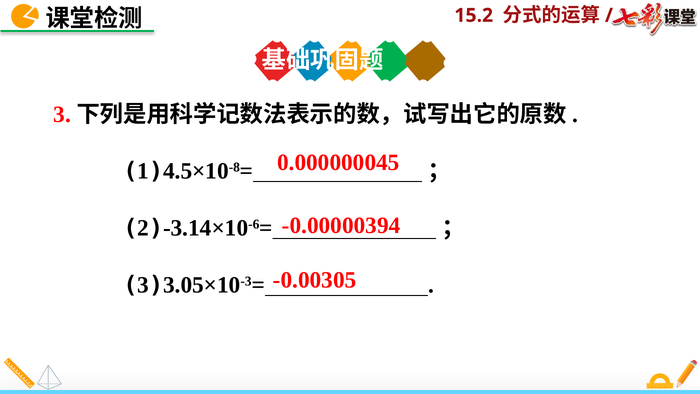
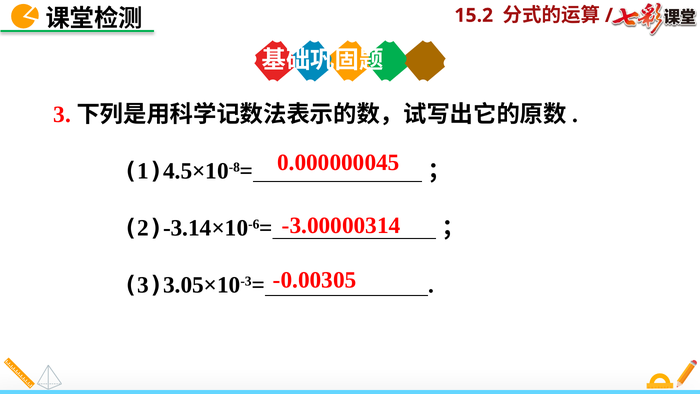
-0.00000394: -0.00000394 -> -3.00000314
